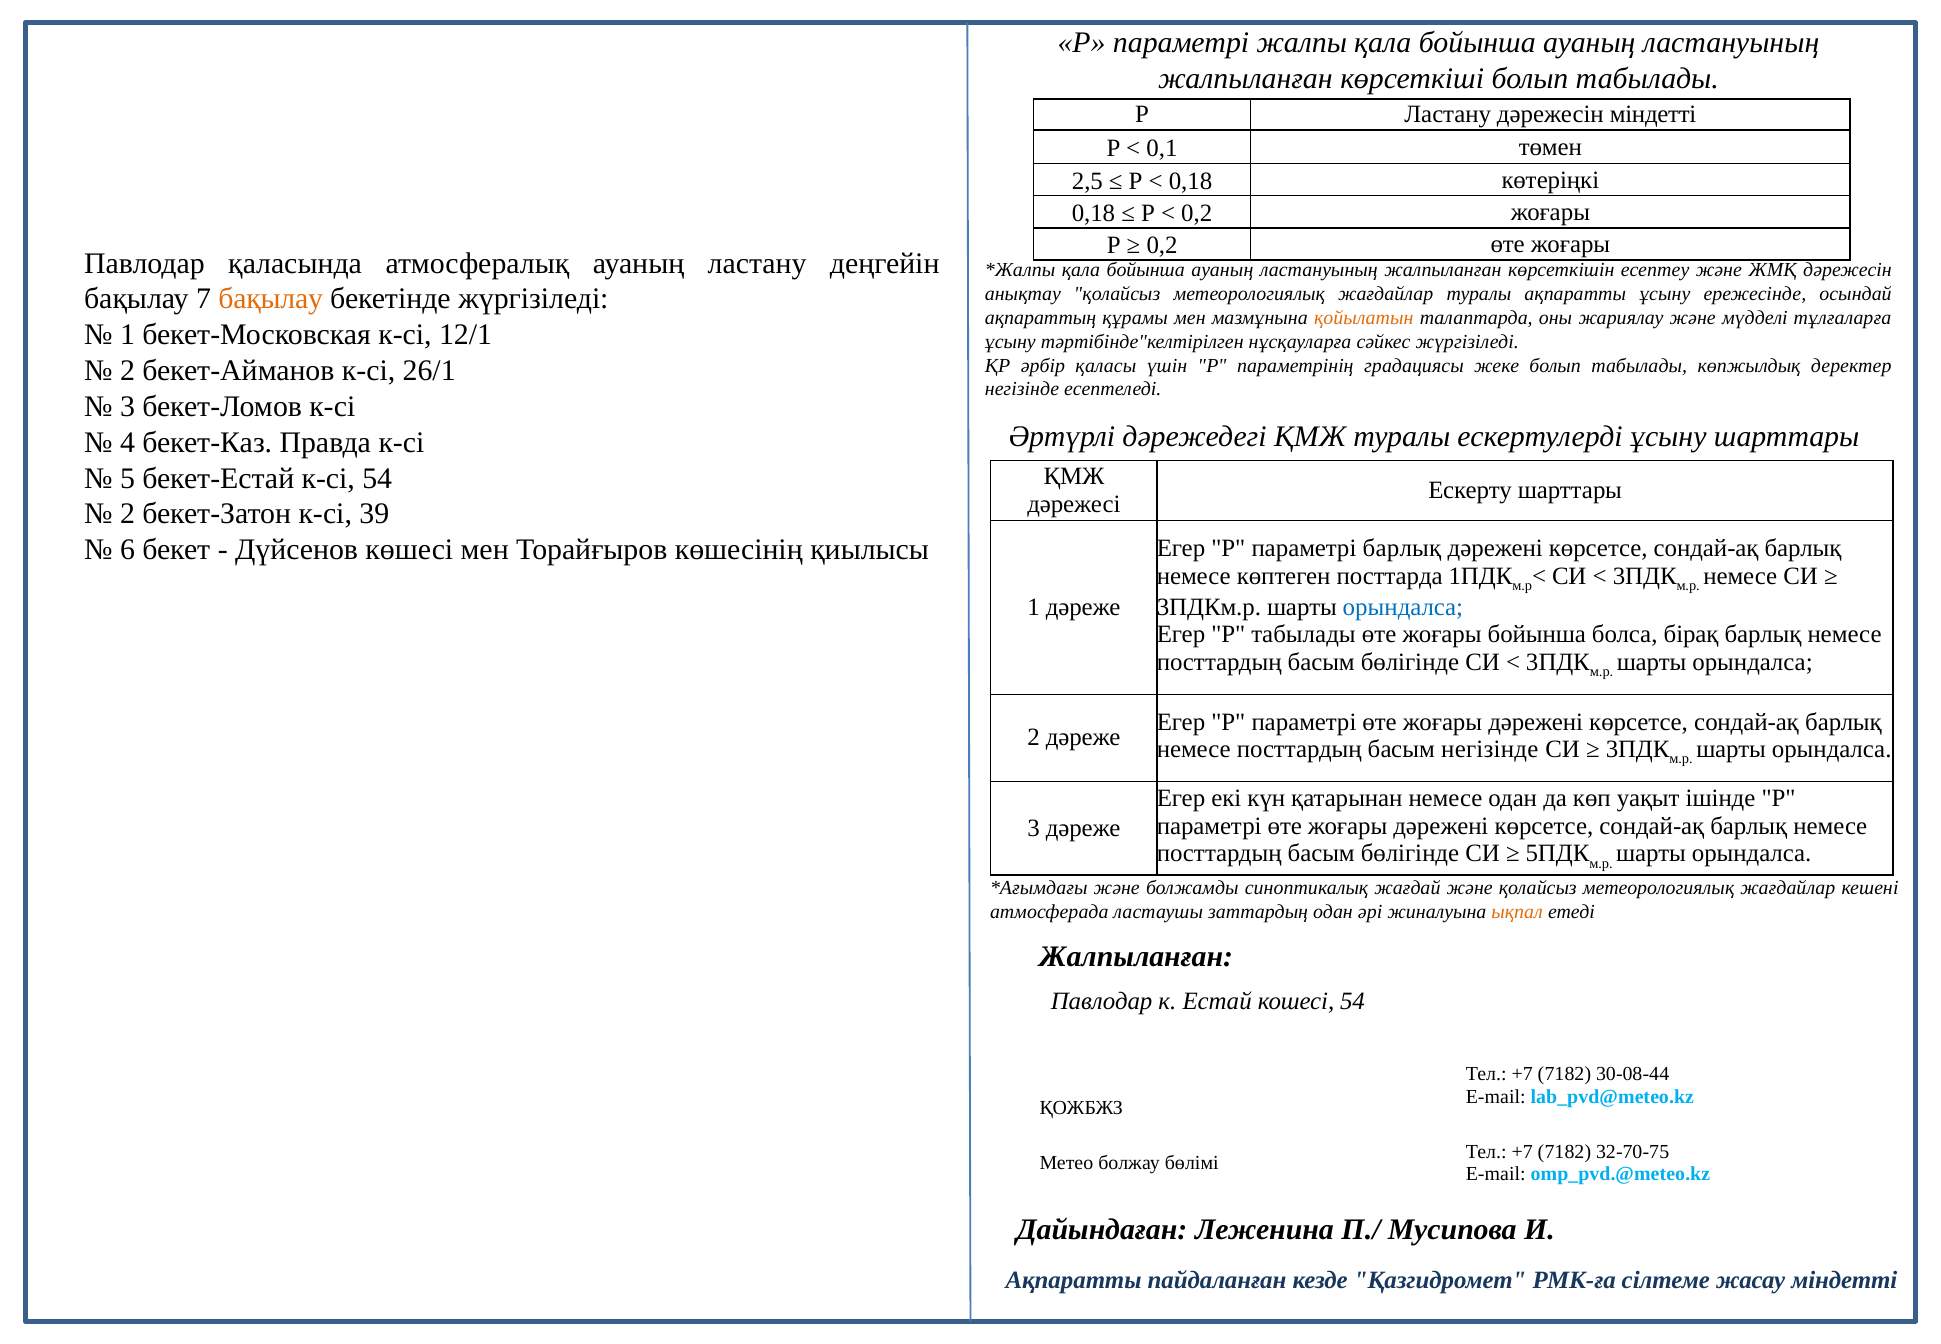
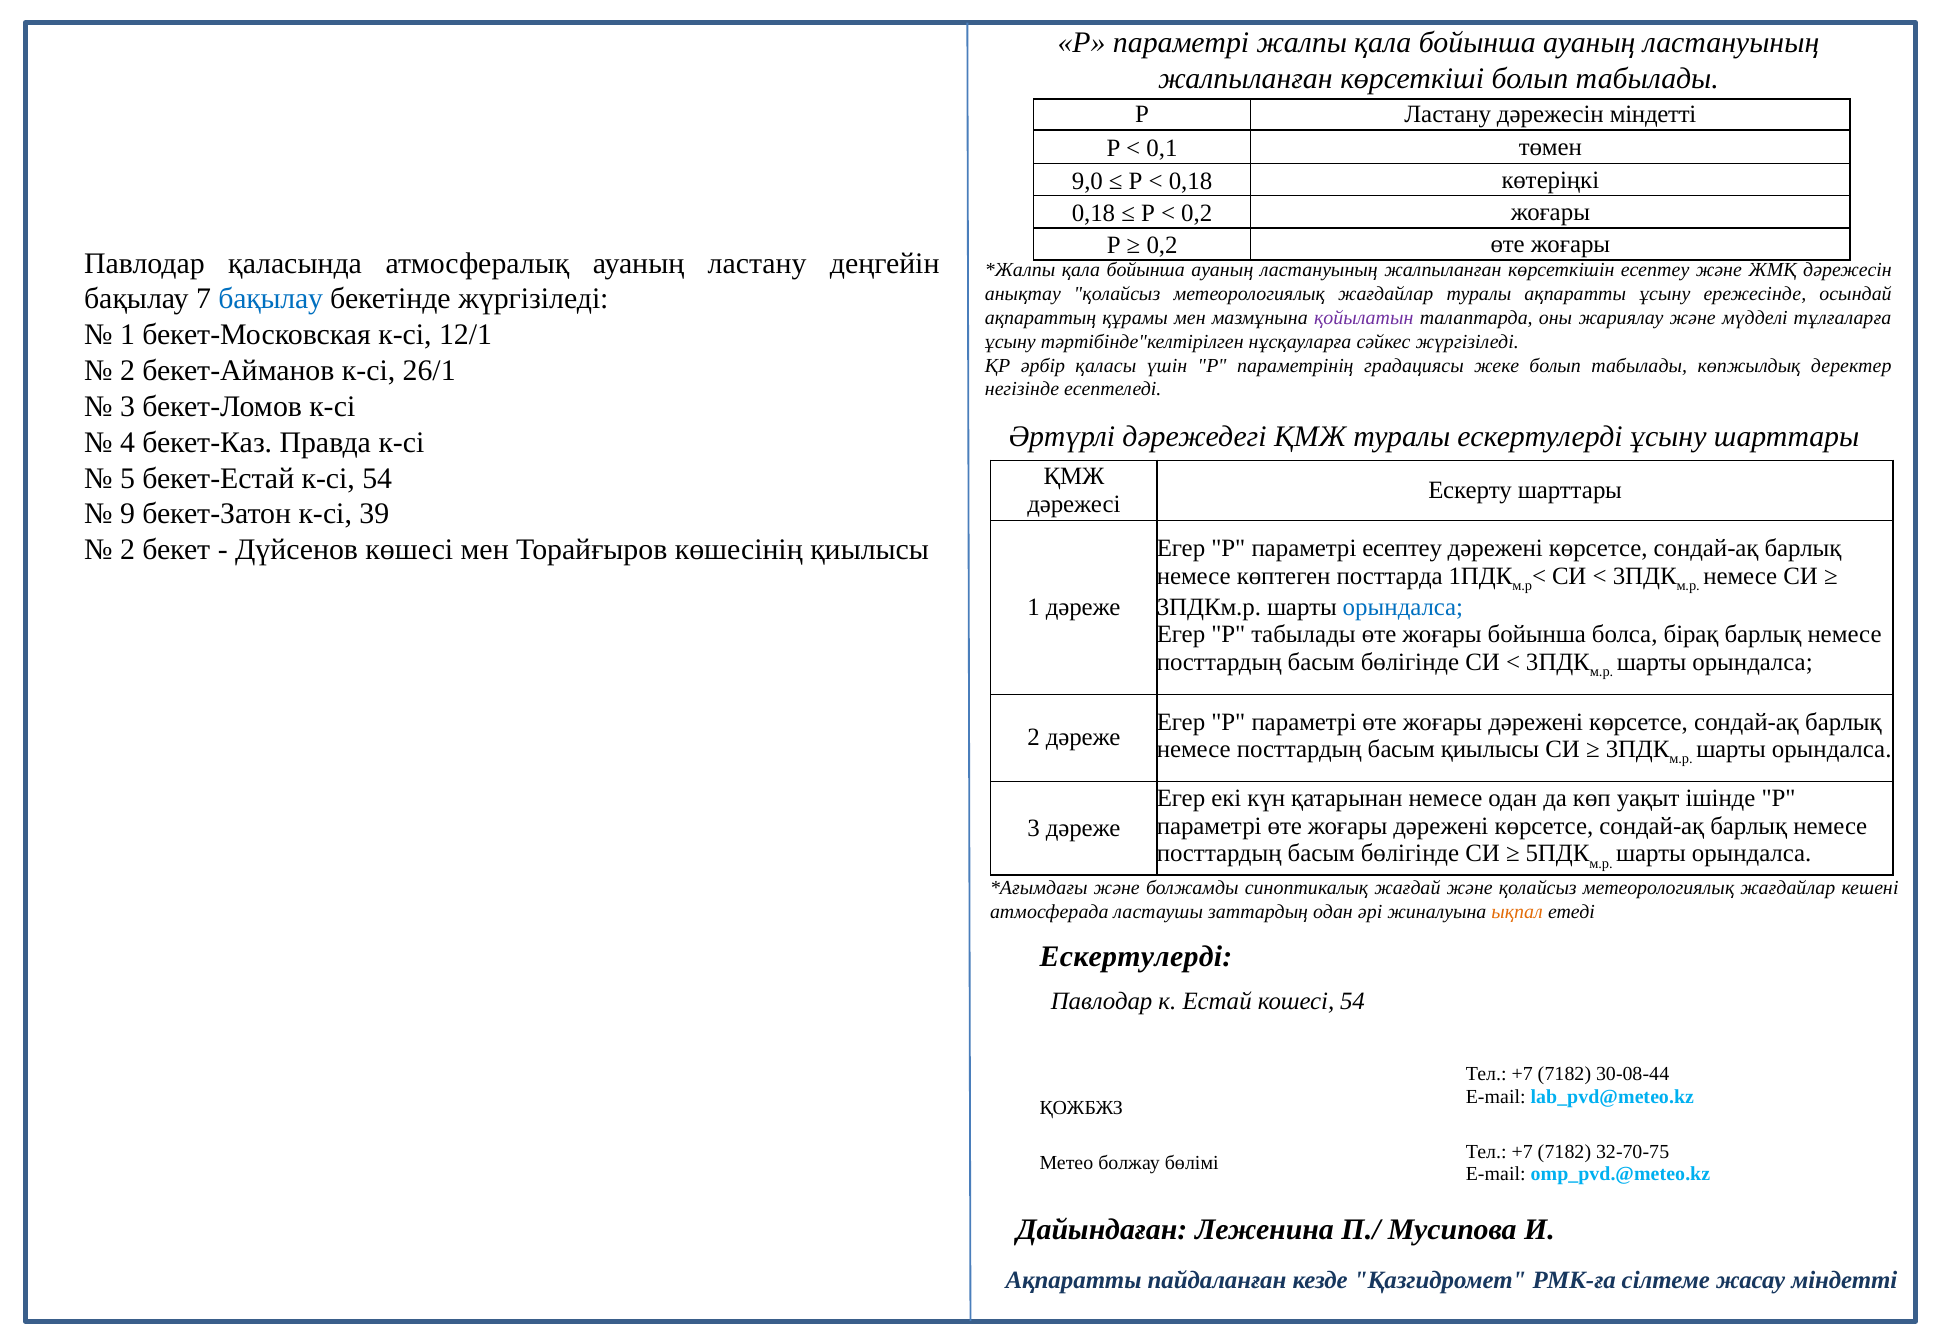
2,5: 2,5 -> 9,0
бақылау at (271, 299) colour: orange -> blue
қойылатын colour: orange -> purple
2 at (128, 514): 2 -> 9
6 at (128, 550): 6 -> 2
параметрі барлық: барлық -> есептеу
басым негізінде: негізінде -> қиылысы
Жалпыланған at (1136, 957): Жалпыланған -> Ескертулерді
